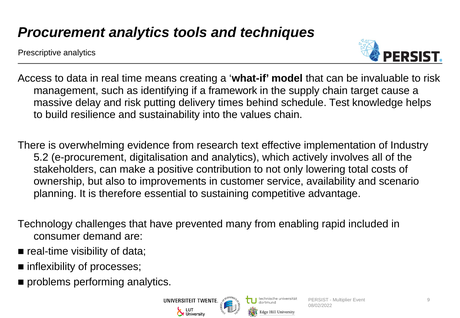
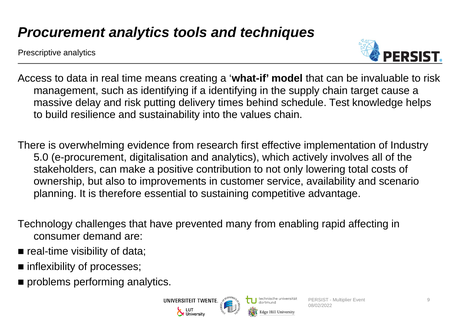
a framework: framework -> identifying
text: text -> first
5.2: 5.2 -> 5.0
included: included -> affecting
